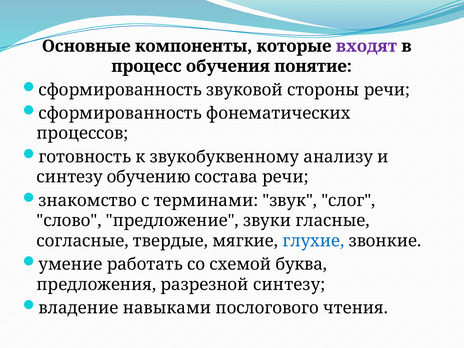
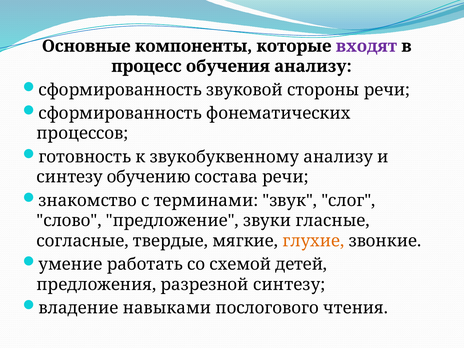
обучения понятие: понятие -> анализу
глухие colour: blue -> orange
буква: буква -> детей
